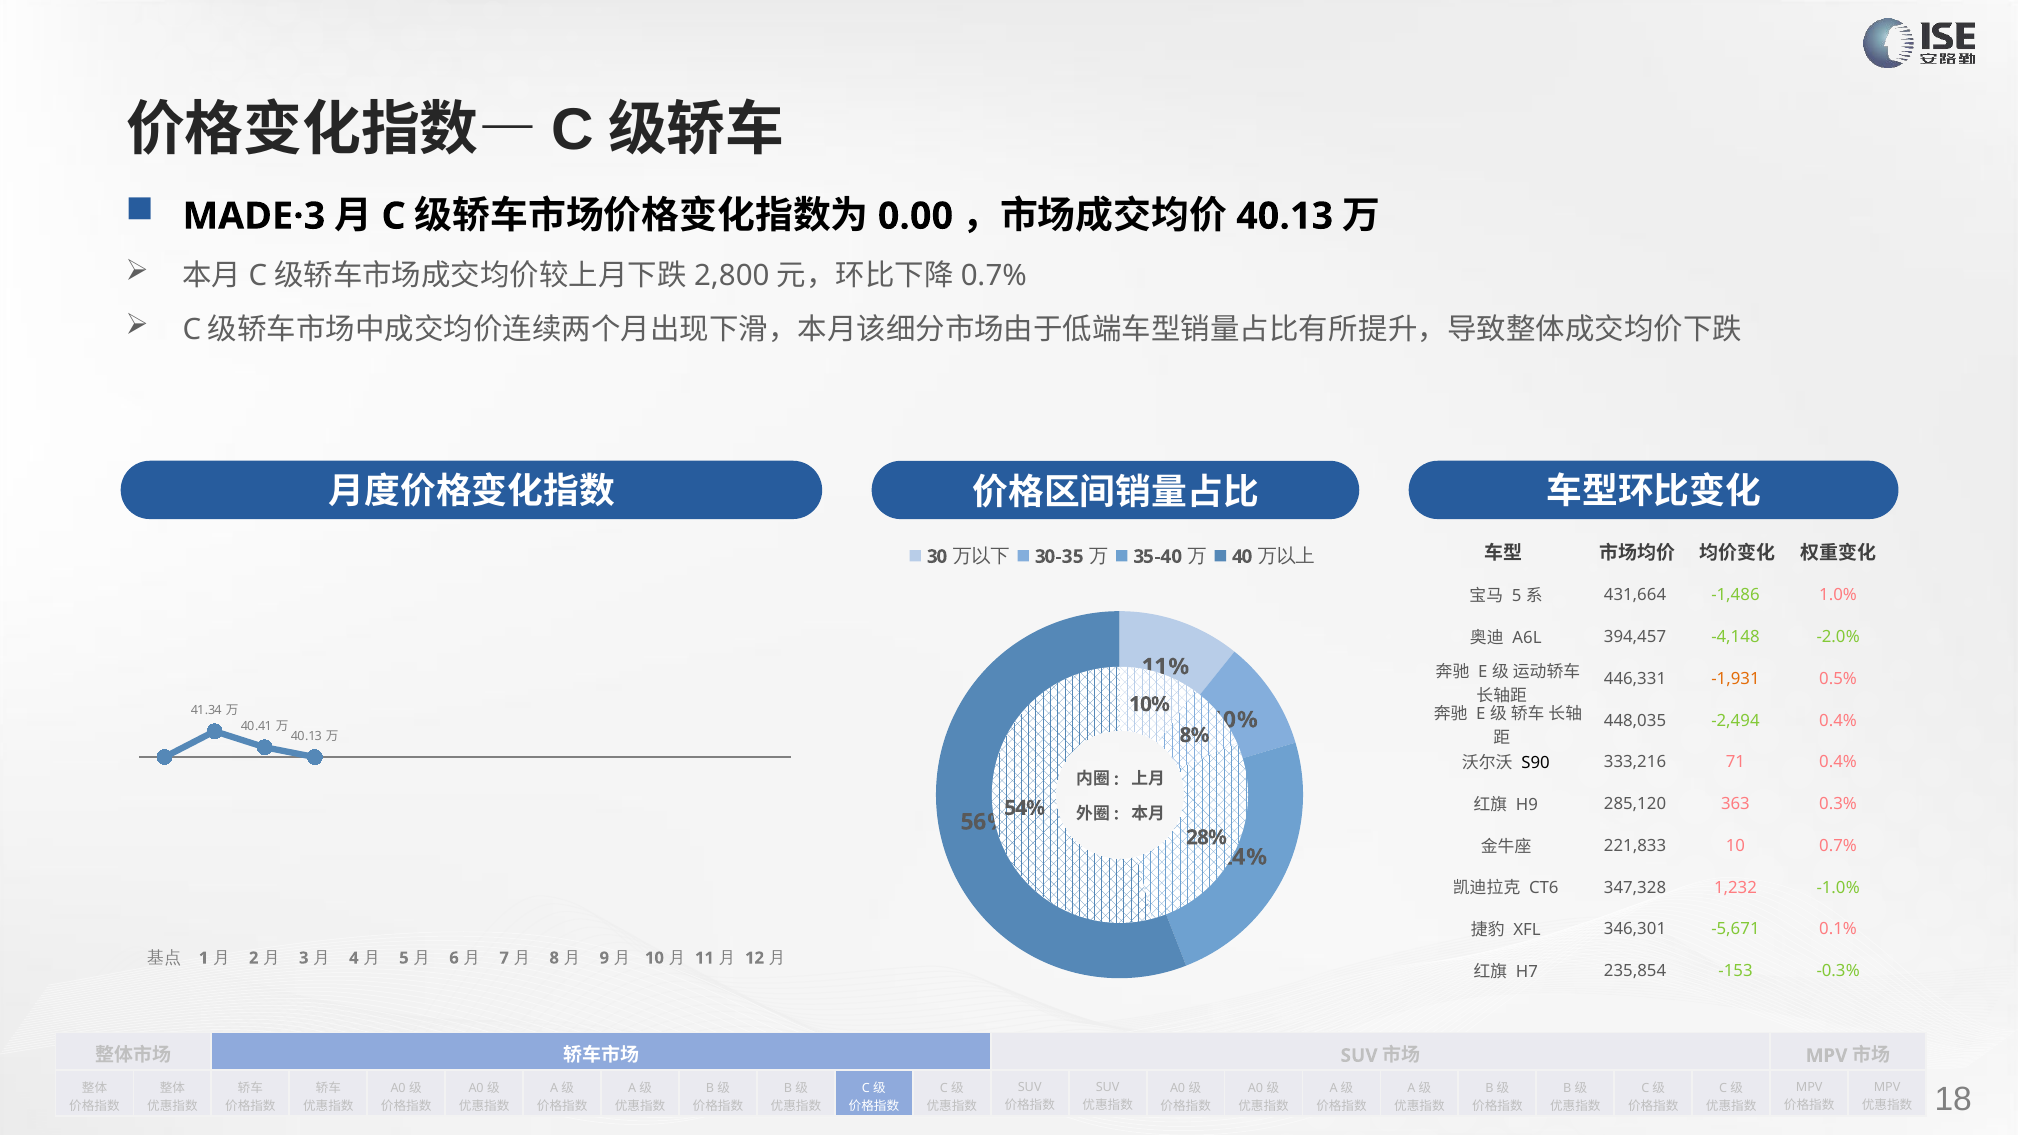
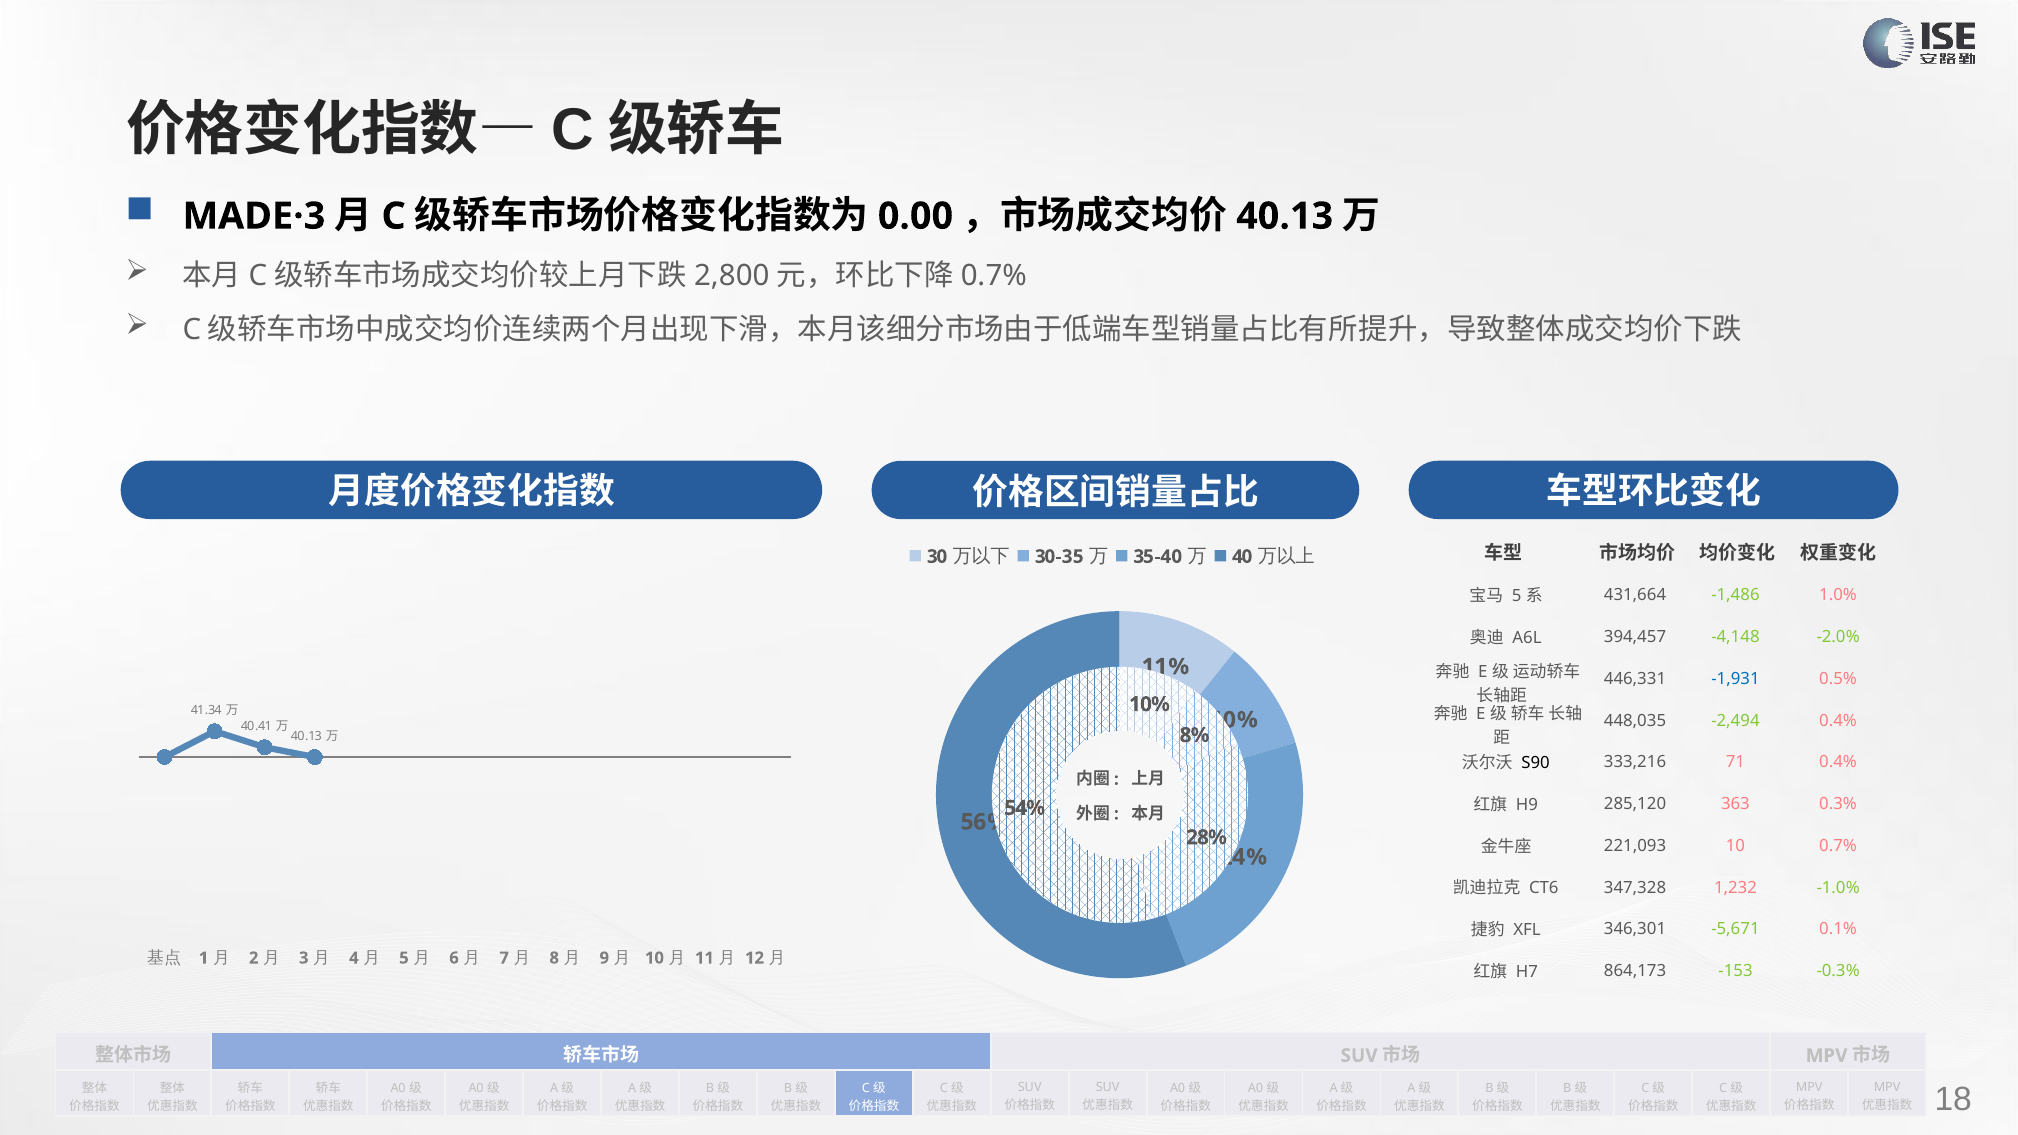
-1,931 colour: orange -> blue
221,833: 221,833 -> 221,093
235,854: 235,854 -> 864,173
